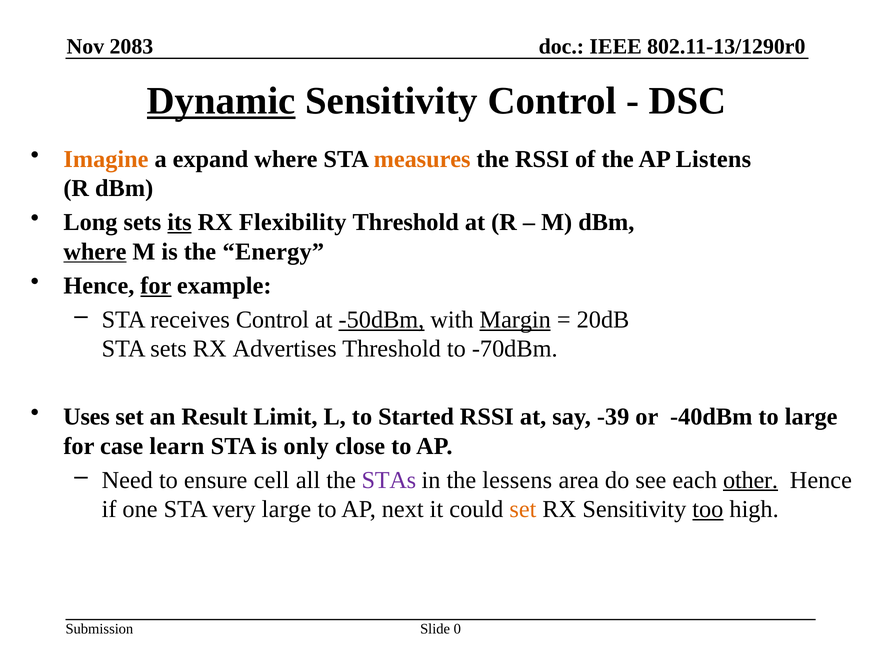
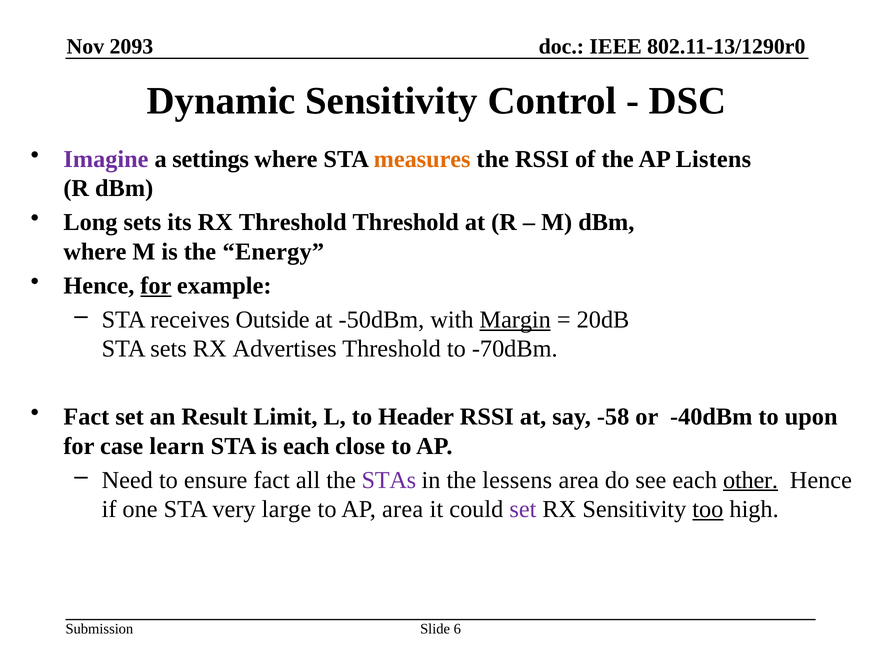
2083: 2083 -> 2093
Dynamic underline: present -> none
Imagine colour: orange -> purple
expand: expand -> settings
its underline: present -> none
RX Flexibility: Flexibility -> Threshold
where at (95, 251) underline: present -> none
receives Control: Control -> Outside
-50dBm underline: present -> none
Uses at (86, 416): Uses -> Fact
Started: Started -> Header
-39: -39 -> -58
to large: large -> upon
is only: only -> each
ensure cell: cell -> fact
AP next: next -> area
set at (523, 509) colour: orange -> purple
0: 0 -> 6
